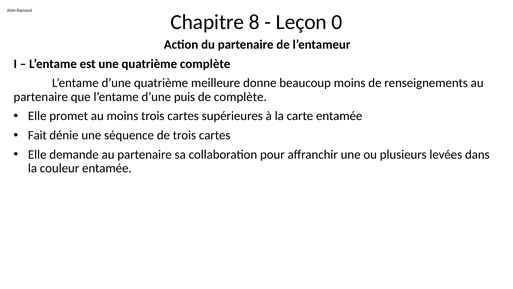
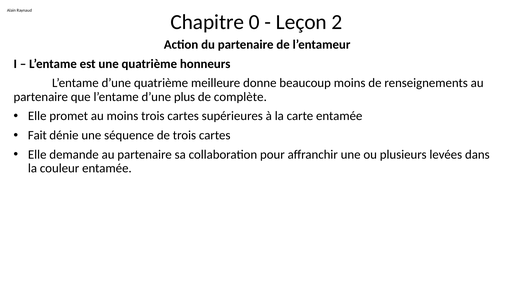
8: 8 -> 0
0: 0 -> 2
quatrième complète: complète -> honneurs
puis: puis -> plus
